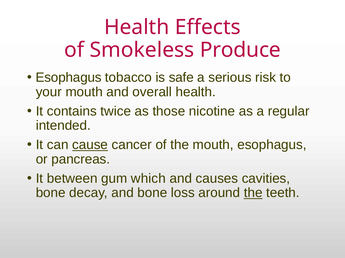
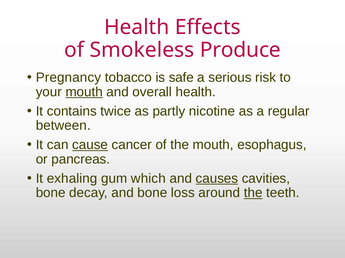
Esophagus at (69, 78): Esophagus -> Pregnancy
mouth at (84, 92) underline: none -> present
those: those -> partly
intended: intended -> between
between: between -> exhaling
causes underline: none -> present
